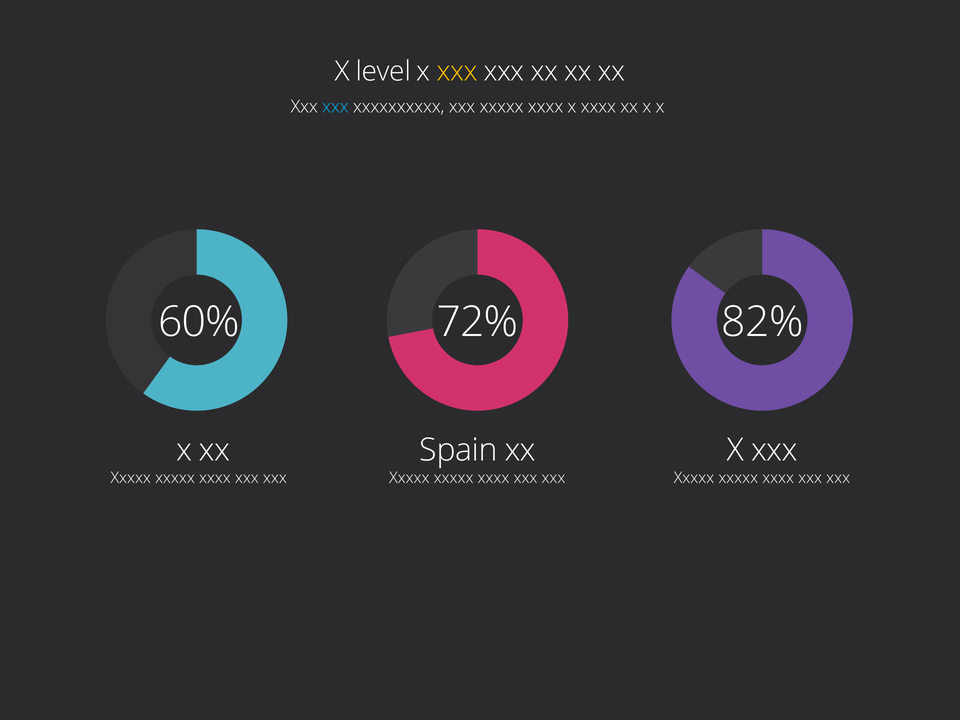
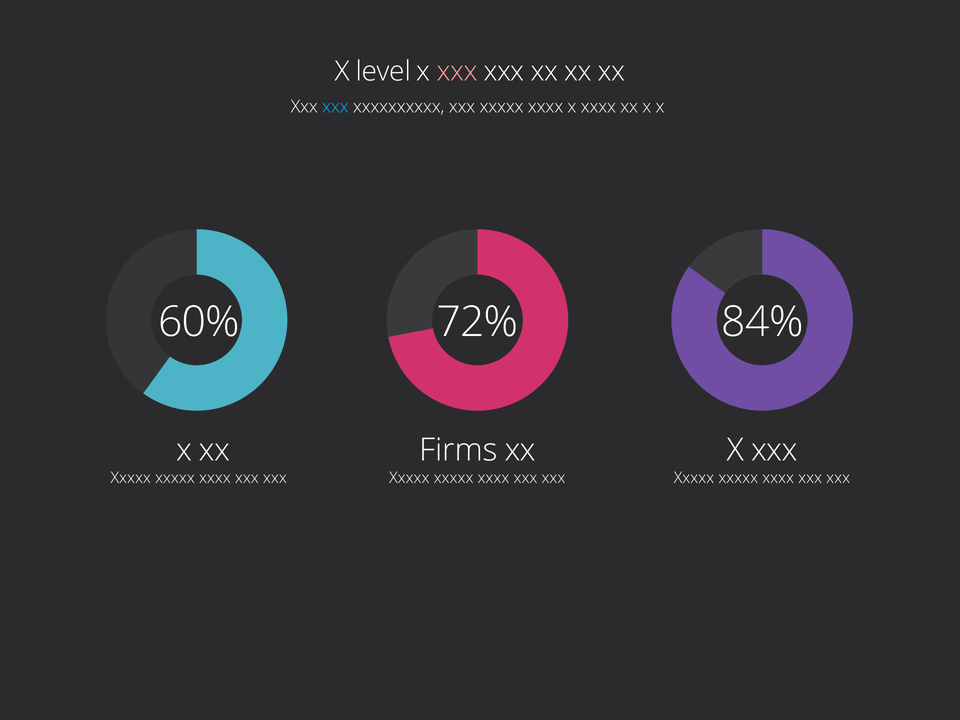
xxx at (457, 72) colour: yellow -> pink
82%: 82% -> 84%
Spain: Spain -> Firms
